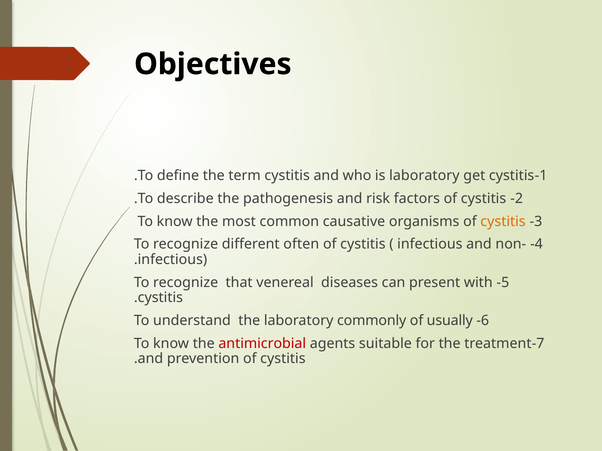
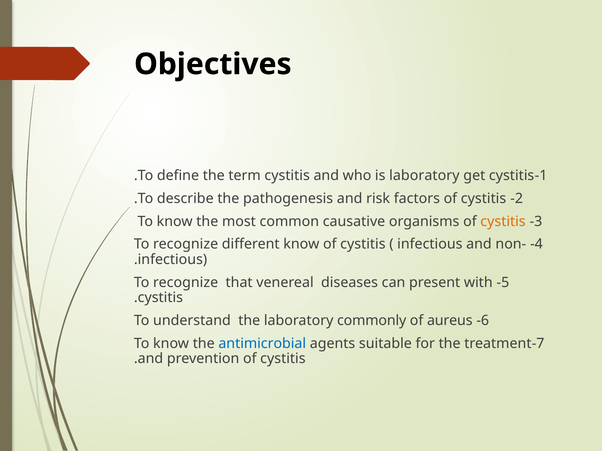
different often: often -> know
usually: usually -> aureus
antimicrobial colour: red -> blue
